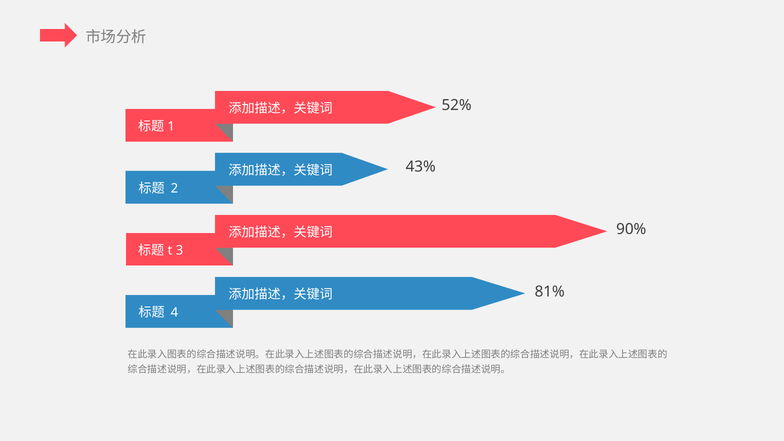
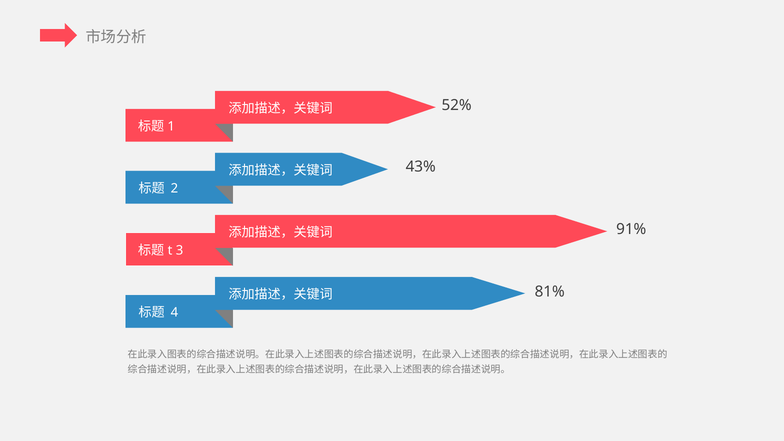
90%: 90% -> 91%
